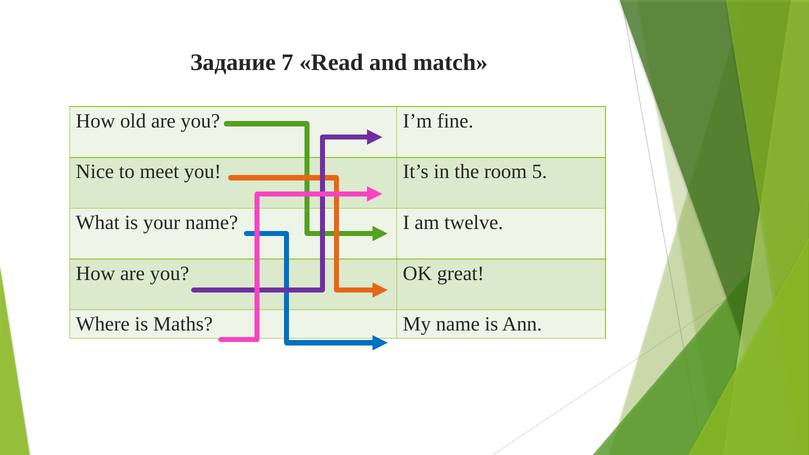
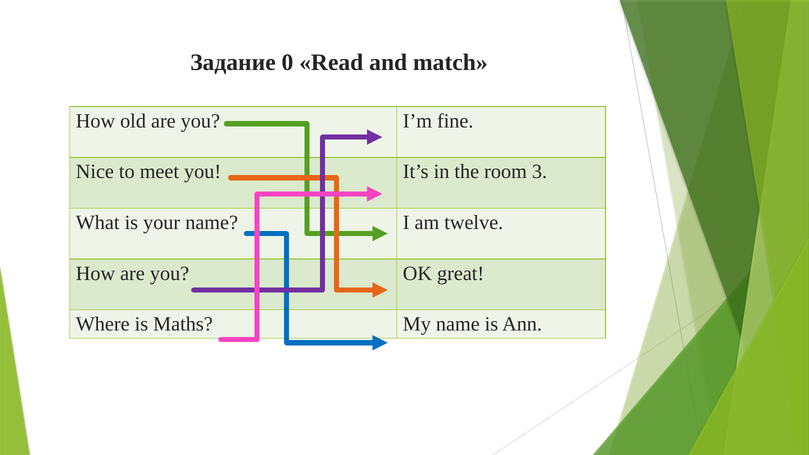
7: 7 -> 0
5: 5 -> 3
